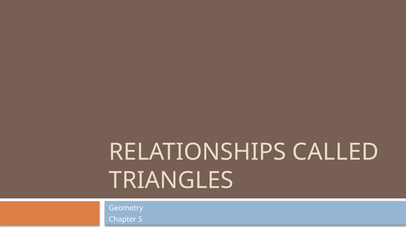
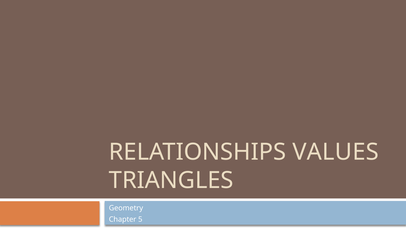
CALLED: CALLED -> VALUES
